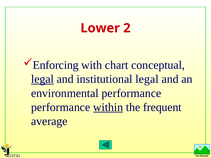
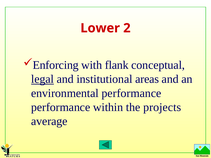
chart: chart -> flank
institutional legal: legal -> areas
within underline: present -> none
frequent: frequent -> projects
